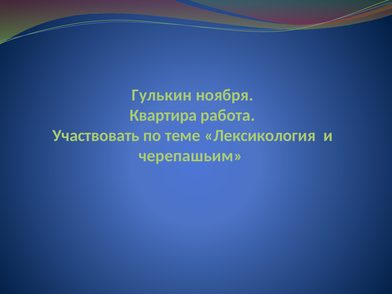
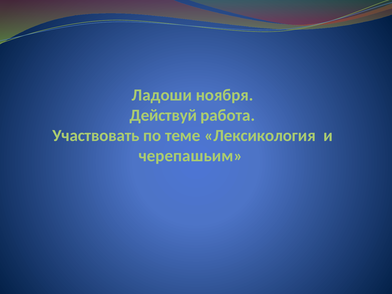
Гулькин: Гулькин -> Ладоши
Квартира: Квартира -> Действуй
